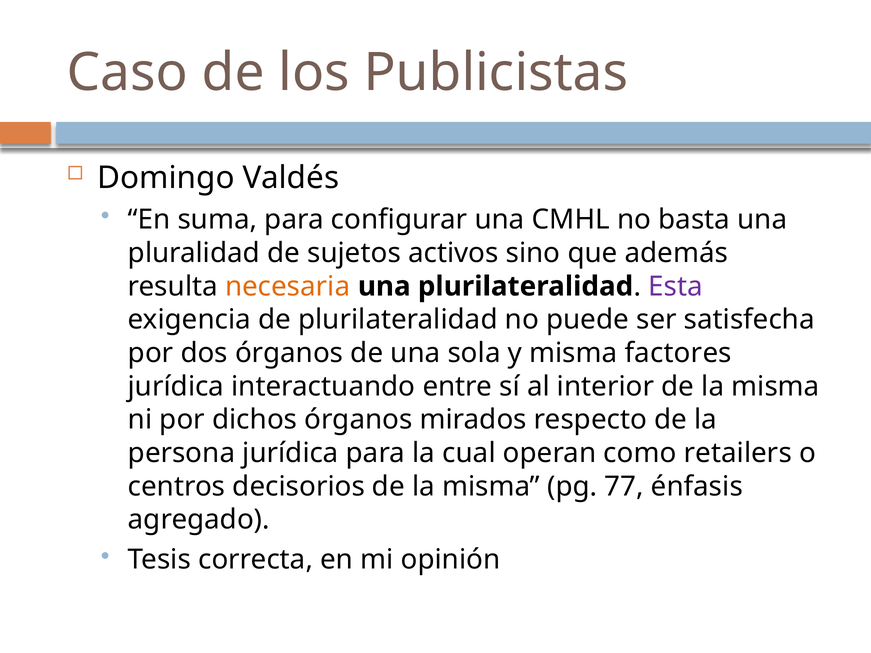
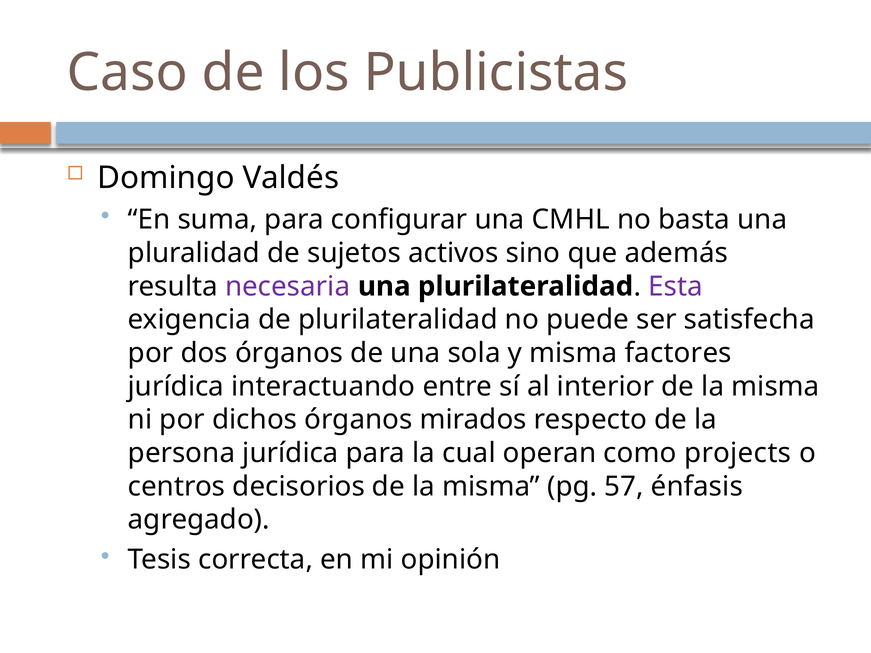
necesaria colour: orange -> purple
retailers: retailers -> projects
77: 77 -> 57
